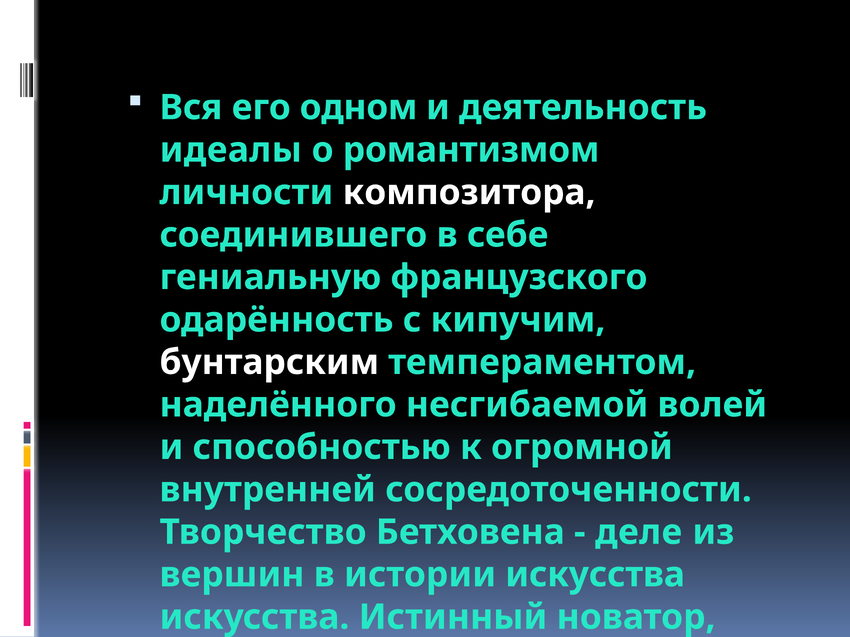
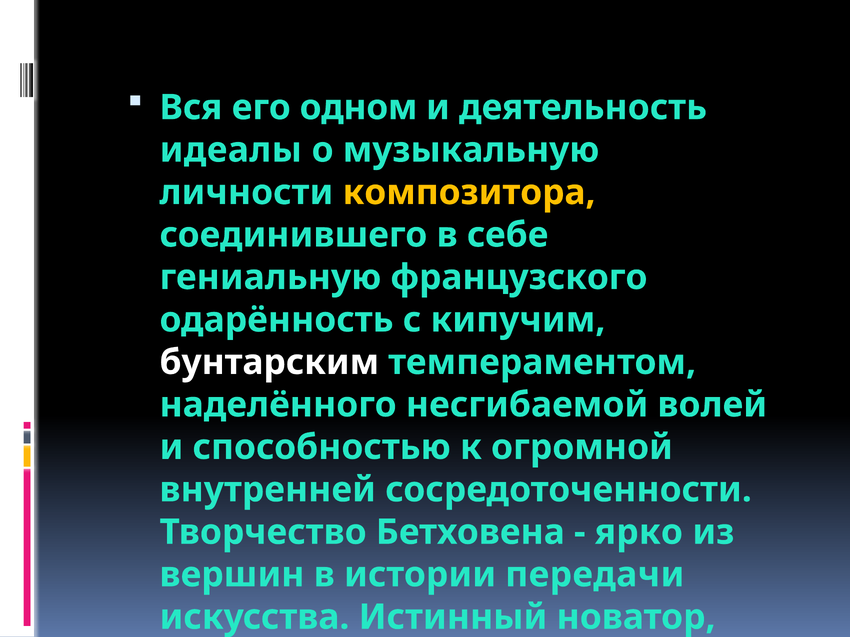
романтизмом: романтизмом -> музыкальную
композитора colour: white -> yellow
деле: деле -> ярко
истории искусства: искусства -> передачи
